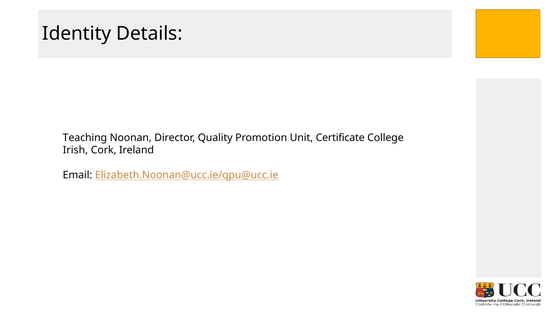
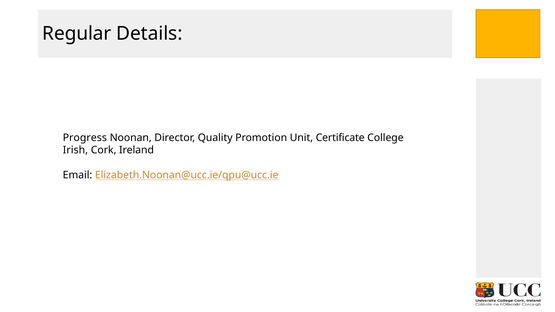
Identity: Identity -> Regular
Teaching: Teaching -> Progress
